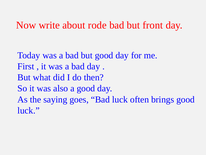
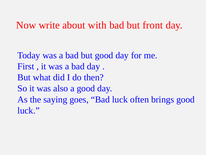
rode: rode -> with
